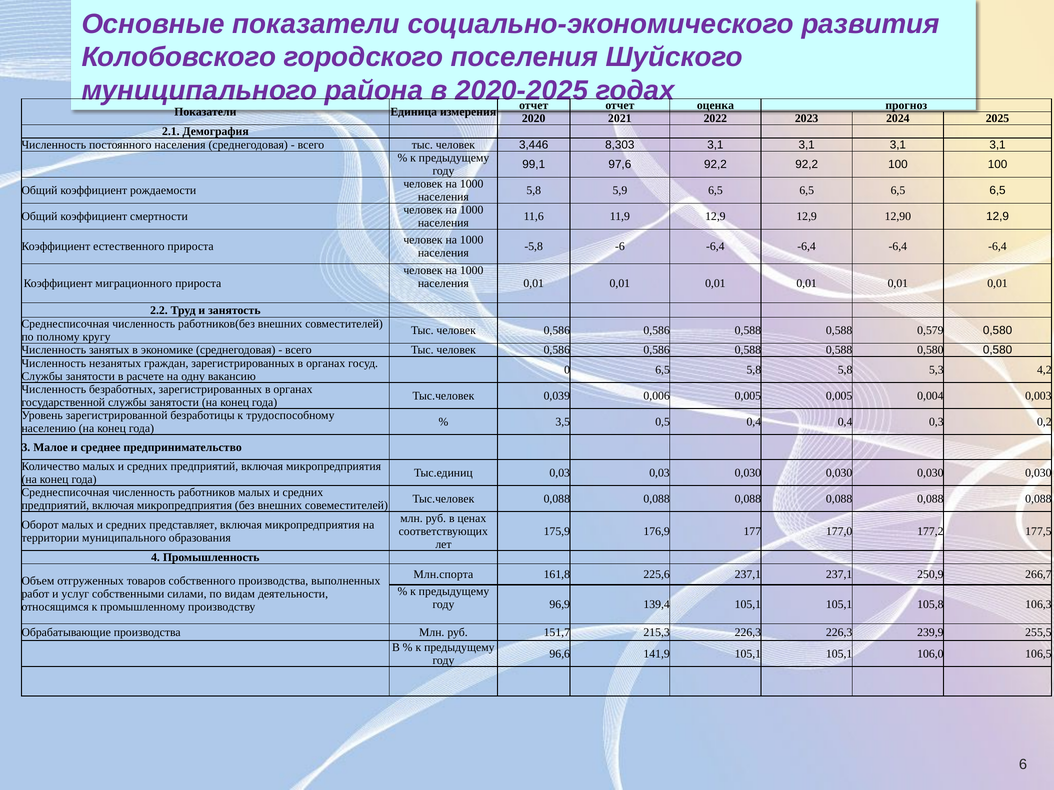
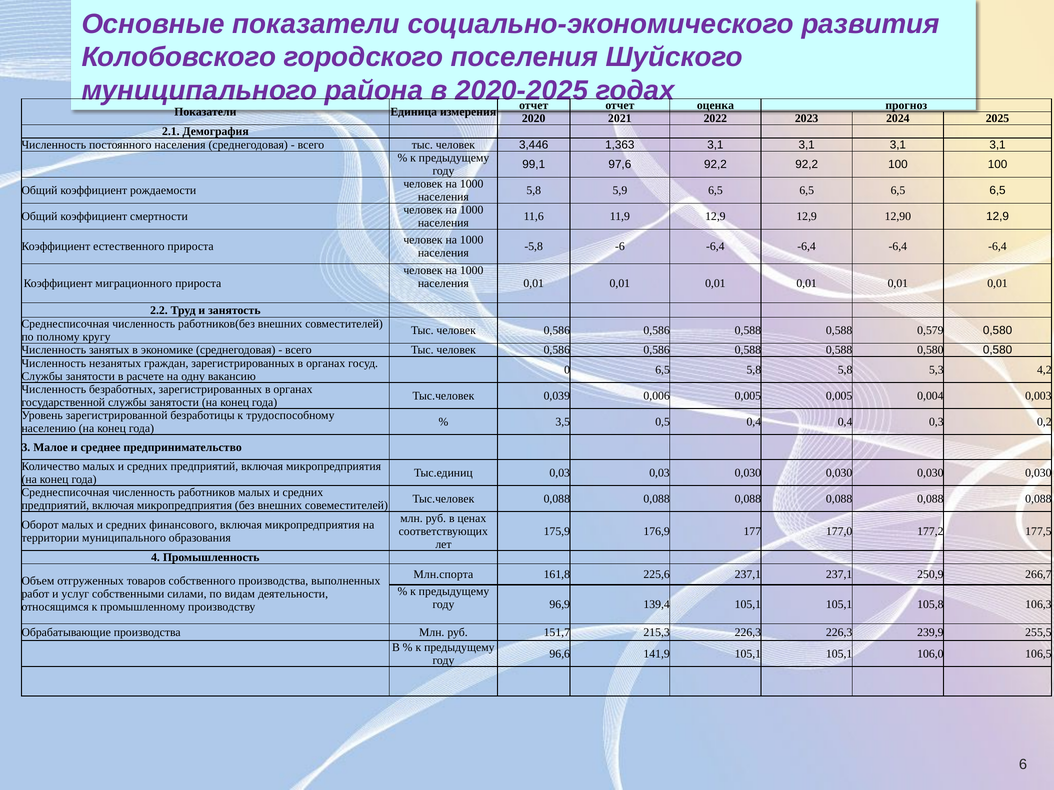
8,303: 8,303 -> 1,363
представляет: представляет -> финансового
